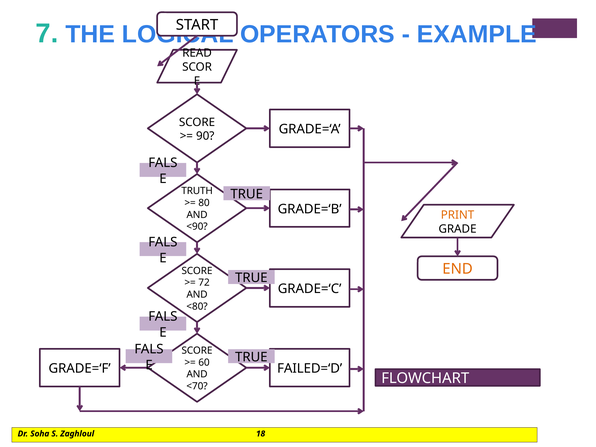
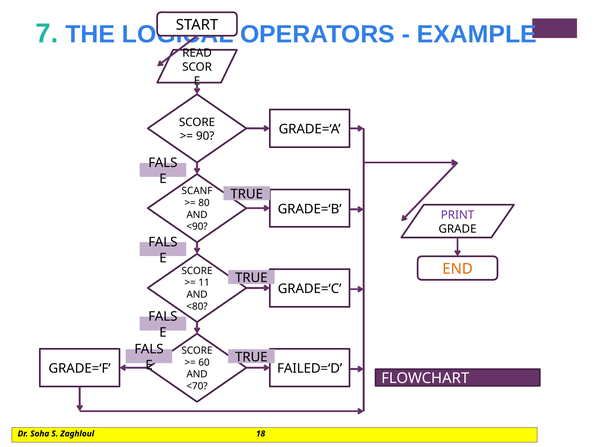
TRUTH: TRUTH -> SCANF
PRINT colour: orange -> purple
72: 72 -> 11
